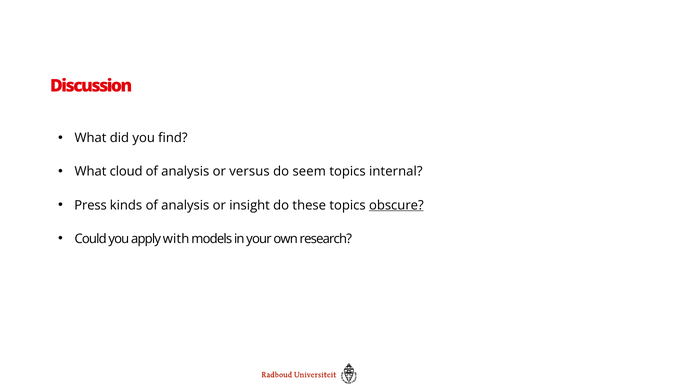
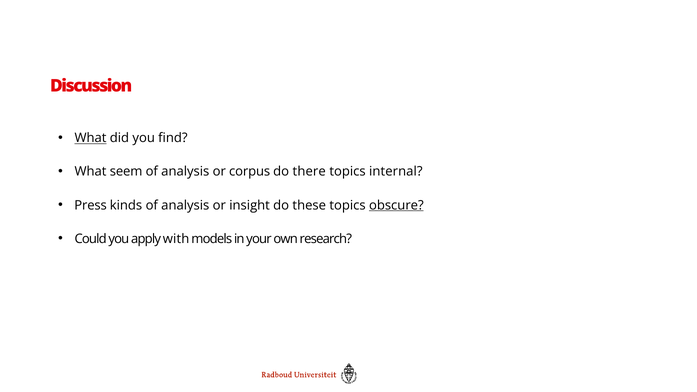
What at (90, 138) underline: none -> present
cloud: cloud -> seem
versus: versus -> corpus
seem: seem -> there
